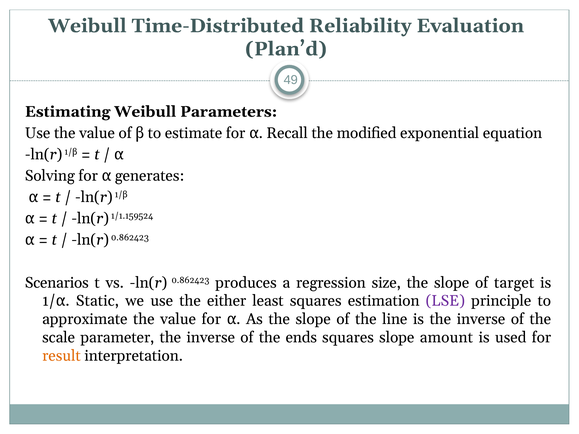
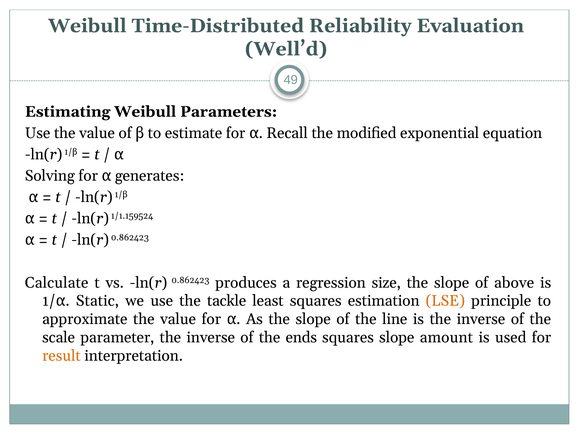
Plan’d: Plan’d -> Well’d
Scenarios: Scenarios -> Calculate
target: target -> above
either: either -> tackle
LSE colour: purple -> orange
